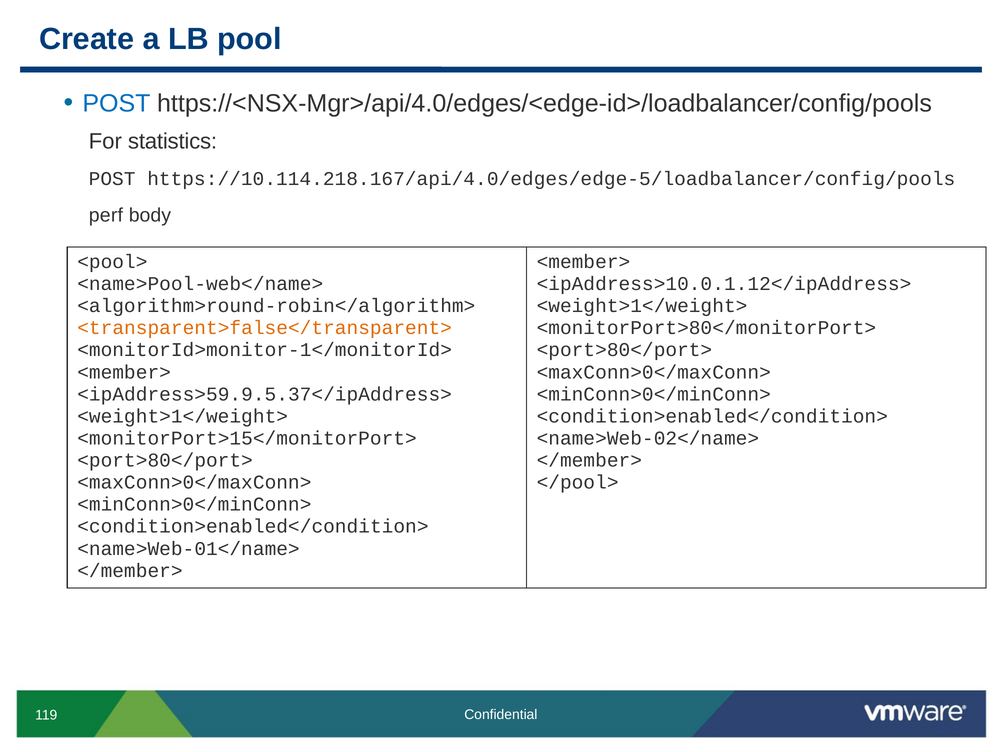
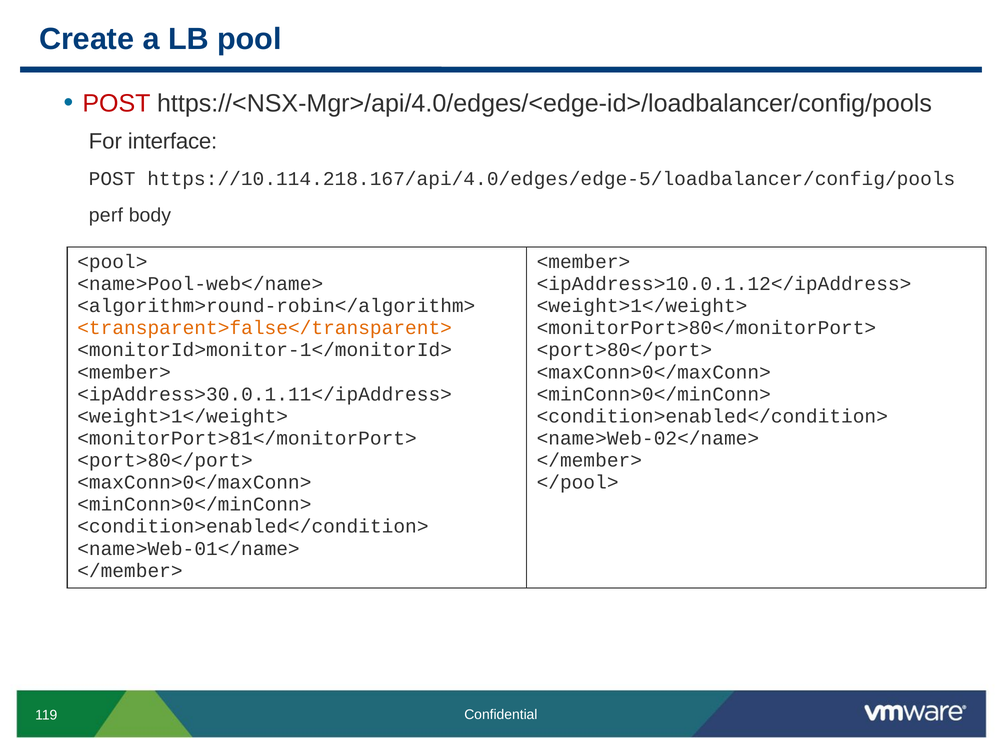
POST at (116, 103) colour: blue -> red
statistics: statistics -> interface
<ipAddress>59.9.5.37</ipAddress>: <ipAddress>59.9.5.37</ipAddress> -> <ipAddress>30.0.1.11</ipAddress>
<monitorPort>15</monitorPort>: <monitorPort>15</monitorPort> -> <monitorPort>81</monitorPort>
